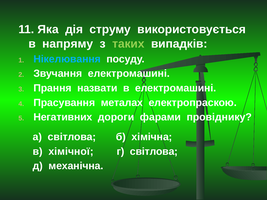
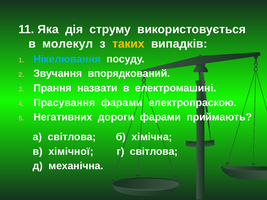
напряму: напряму -> молекул
таких colour: light green -> yellow
Звучання електромашині: електромашині -> впорядкований
Прасування металах: металах -> фарами
провіднику: провіднику -> приймають
